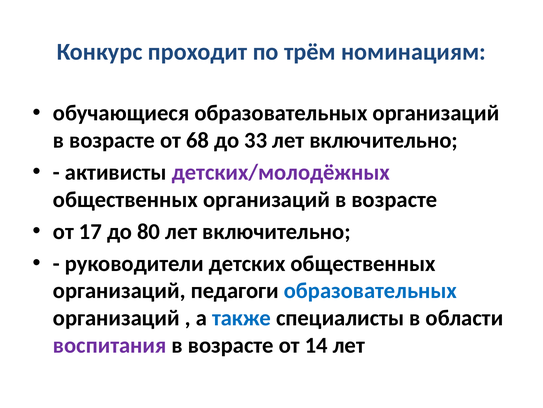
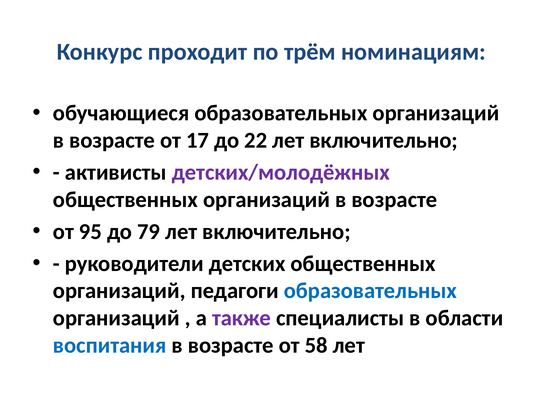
68: 68 -> 17
33: 33 -> 22
17: 17 -> 95
80: 80 -> 79
также colour: blue -> purple
воспитания colour: purple -> blue
14: 14 -> 58
